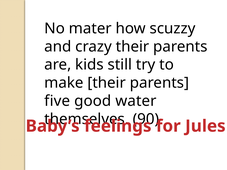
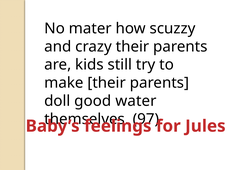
five: five -> doll
90: 90 -> 97
